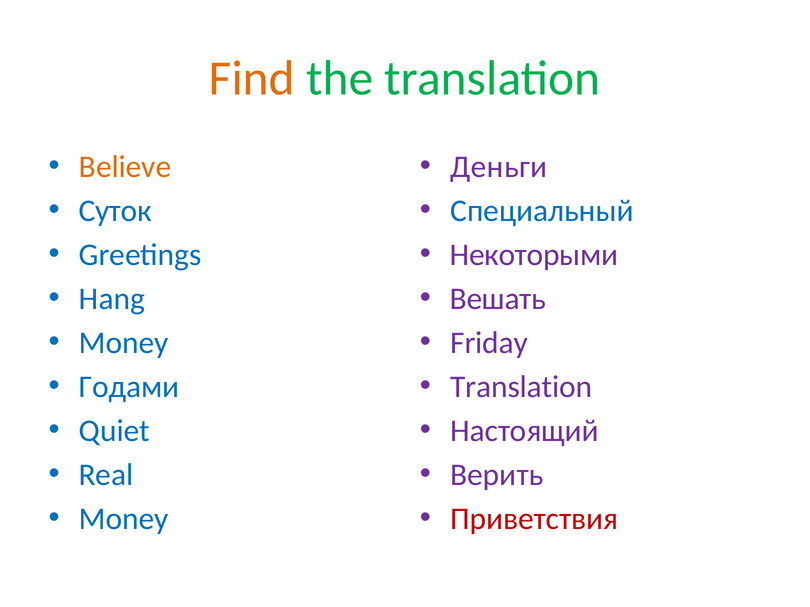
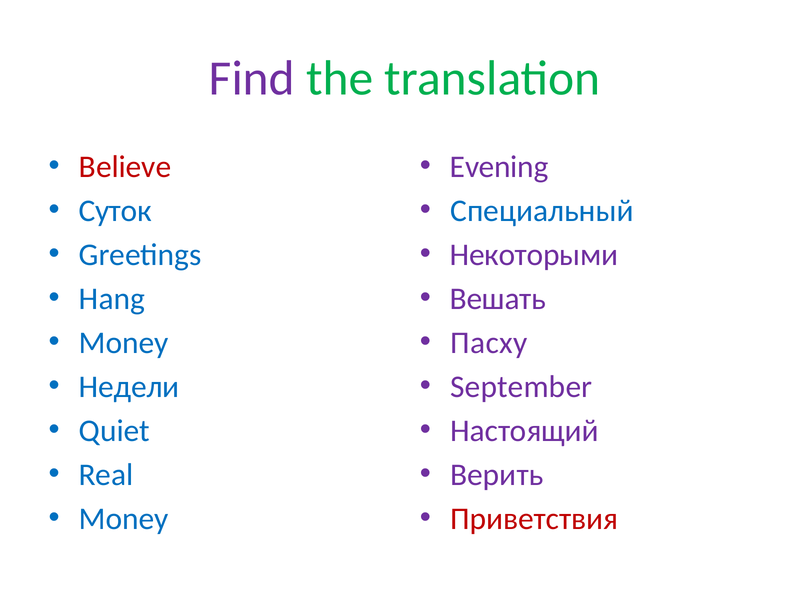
Find colour: orange -> purple
Believe colour: orange -> red
Деньги: Деньги -> Evening
Friday: Friday -> Пасху
Годами: Годами -> Недели
Translation at (521, 387): Translation -> September
